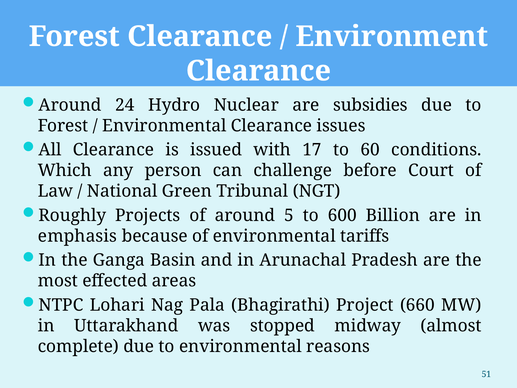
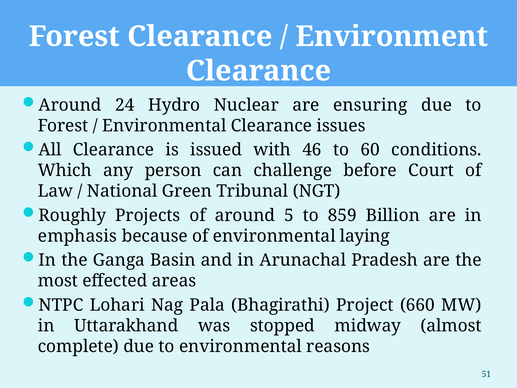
subsidies: subsidies -> ensuring
17: 17 -> 46
600: 600 -> 859
tariffs: tariffs -> laying
